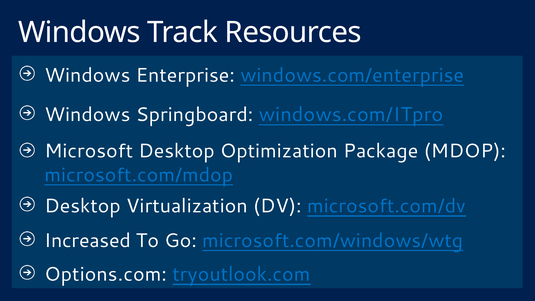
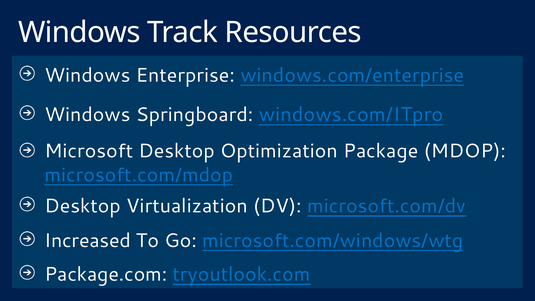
Options.com: Options.com -> Package.com
